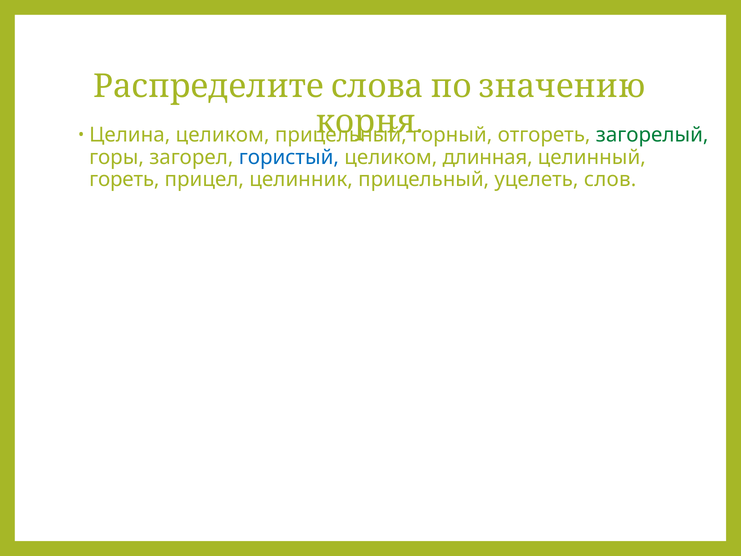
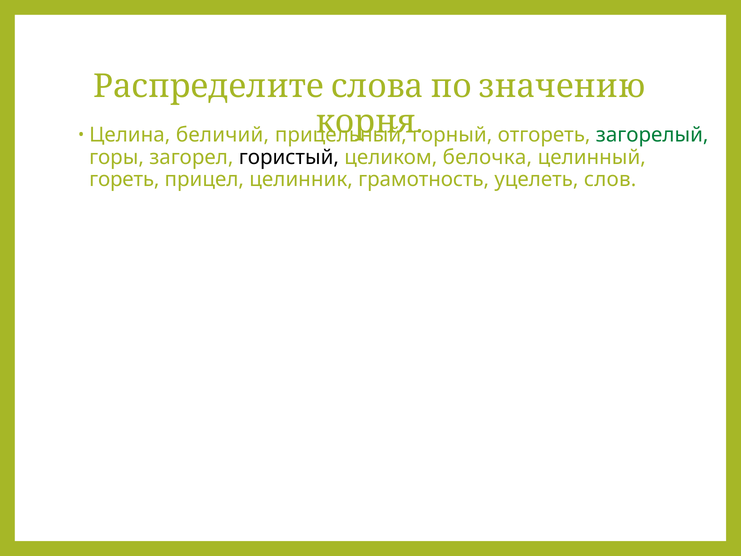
Целина целиком: целиком -> беличий
гористый colour: blue -> black
длинная: длинная -> белочка
целинник прицельный: прицельный -> грамотность
